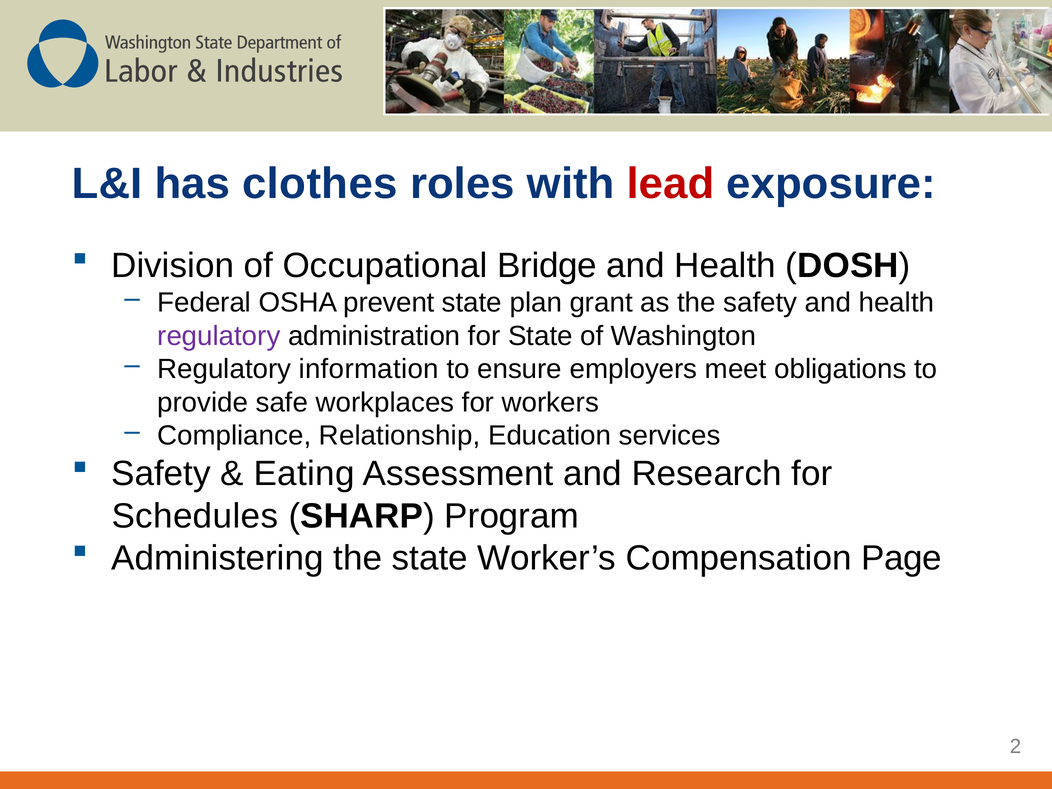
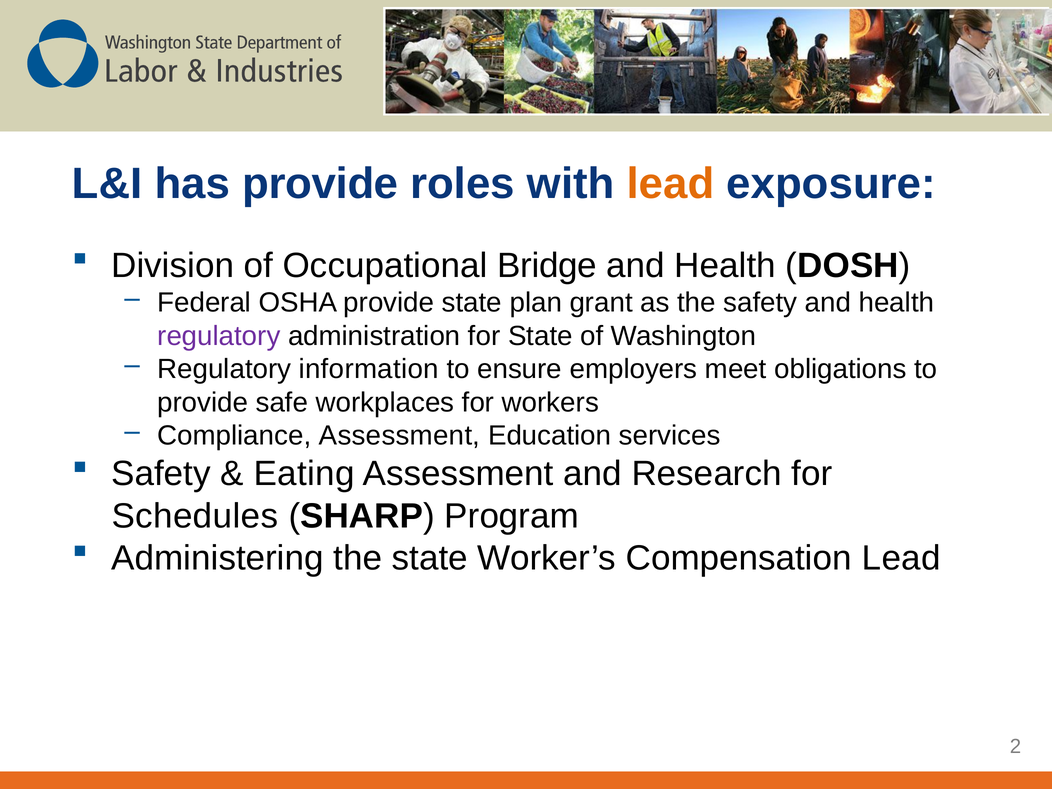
has clothes: clothes -> provide
lead at (671, 184) colour: red -> orange
OSHA prevent: prevent -> provide
Compliance Relationship: Relationship -> Assessment
Compensation Page: Page -> Lead
